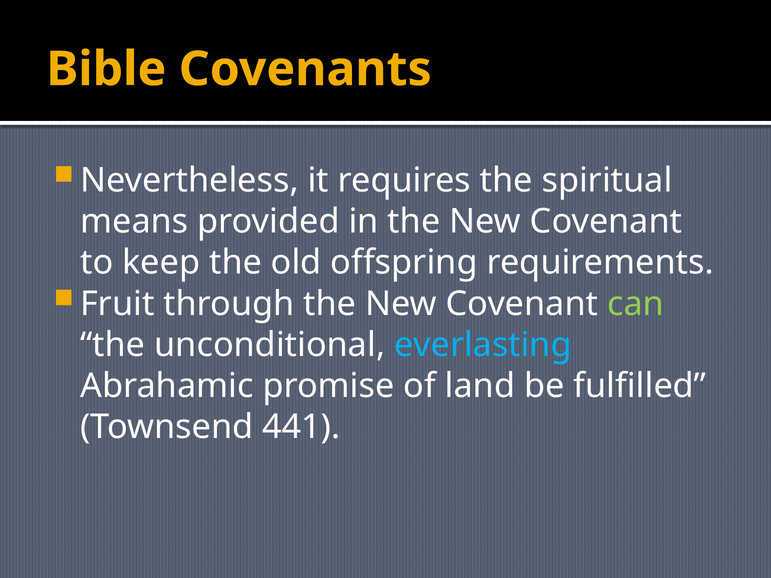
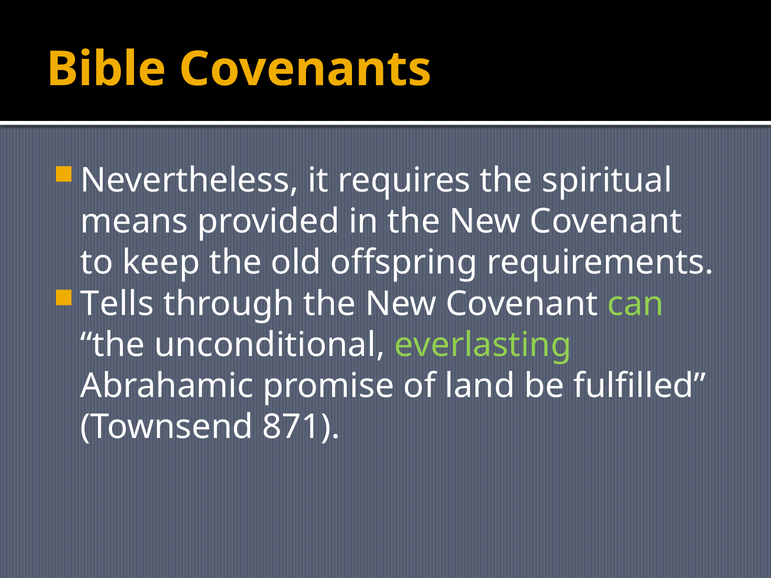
Fruit: Fruit -> Tells
everlasting colour: light blue -> light green
441: 441 -> 871
